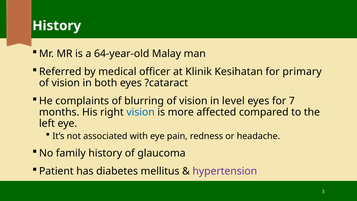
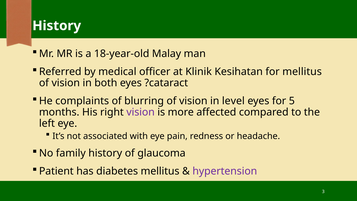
64-year-old: 64-year-old -> 18-year-old
for primary: primary -> mellitus
7: 7 -> 5
vision at (141, 112) colour: blue -> purple
